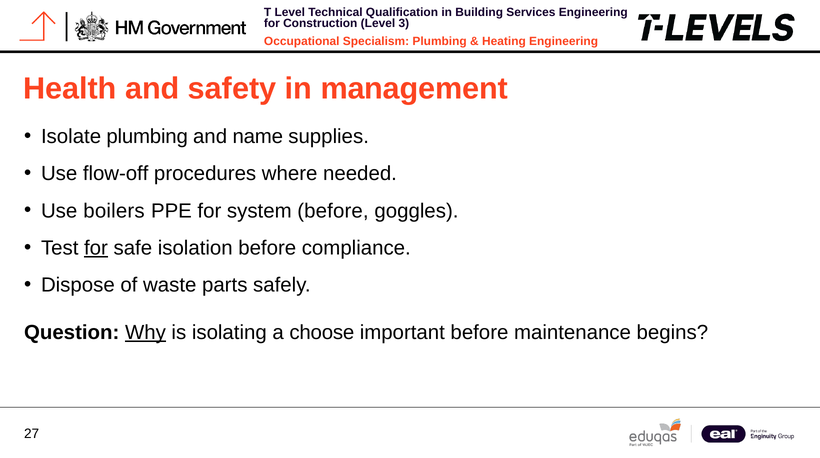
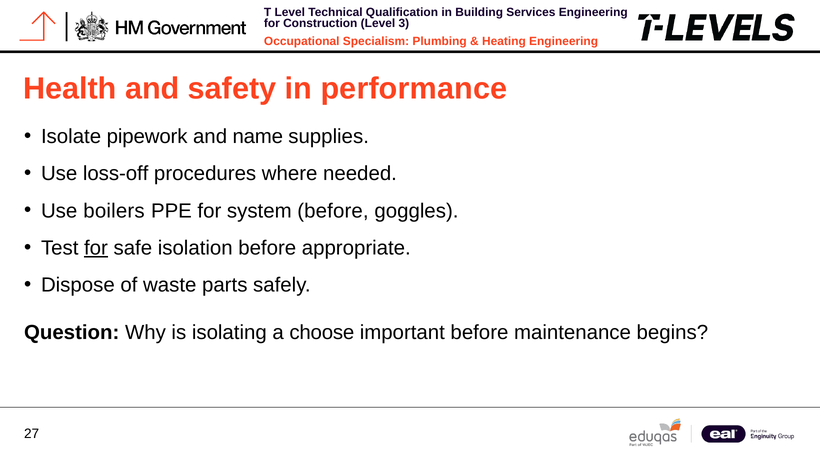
management: management -> performance
Isolate plumbing: plumbing -> pipework
flow-off: flow-off -> loss-off
compliance: compliance -> appropriate
Why underline: present -> none
